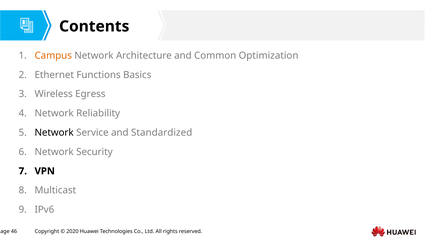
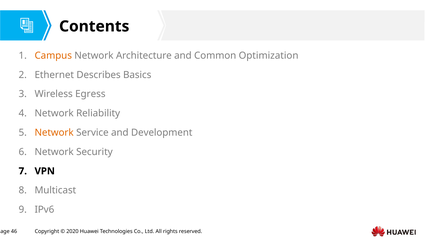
Functions: Functions -> Describes
Network at (54, 133) colour: black -> orange
Standardized: Standardized -> Development
